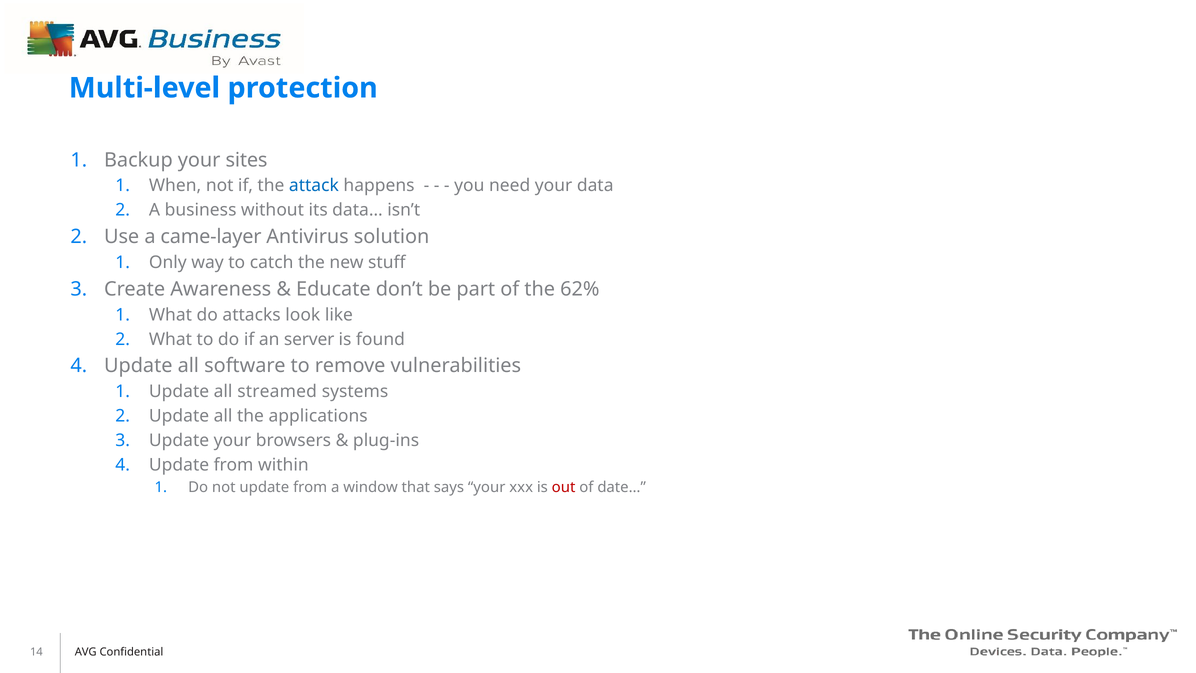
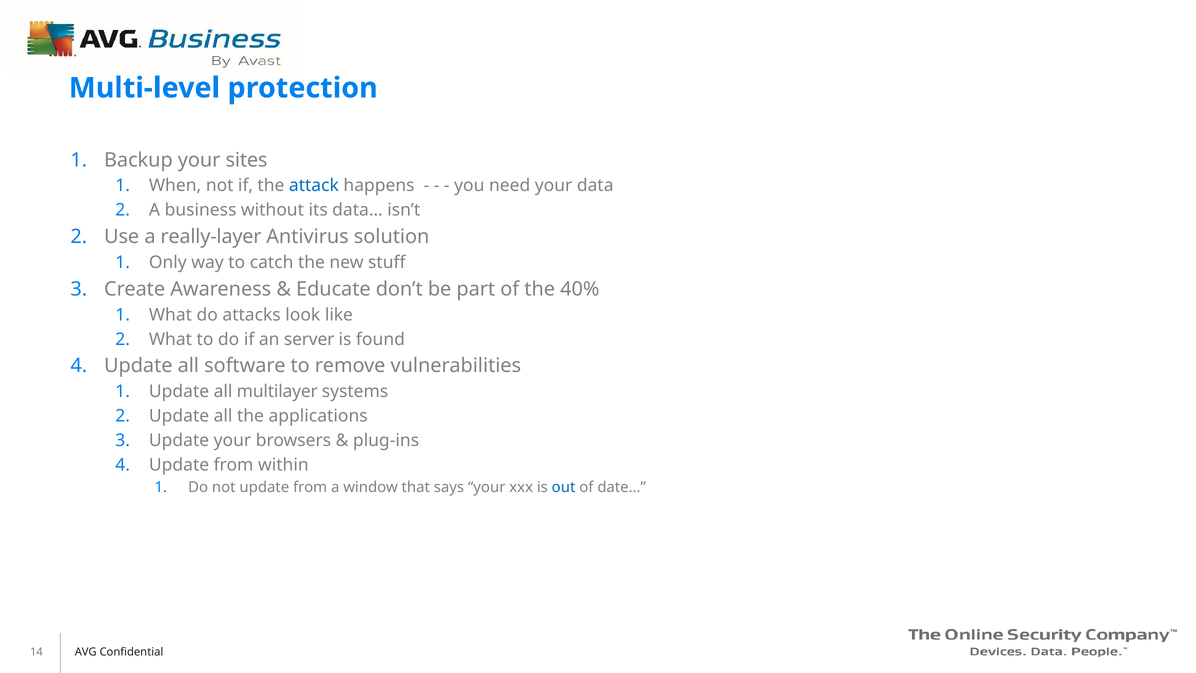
came-layer: came-layer -> really-layer
62%: 62% -> 40%
streamed: streamed -> multilayer
out colour: red -> blue
